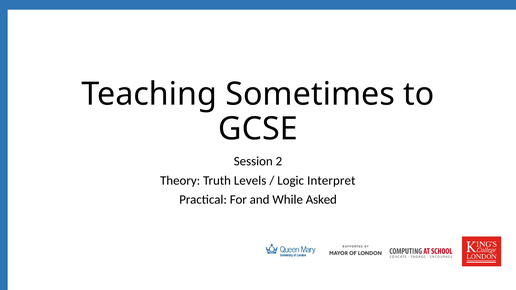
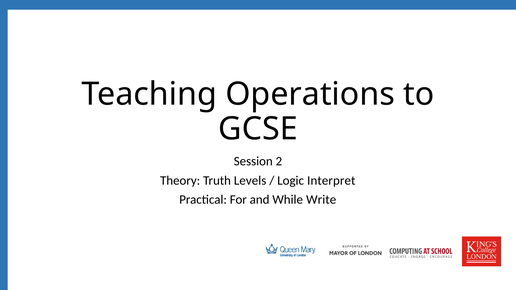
Sometimes: Sometimes -> Operations
Asked: Asked -> Write
